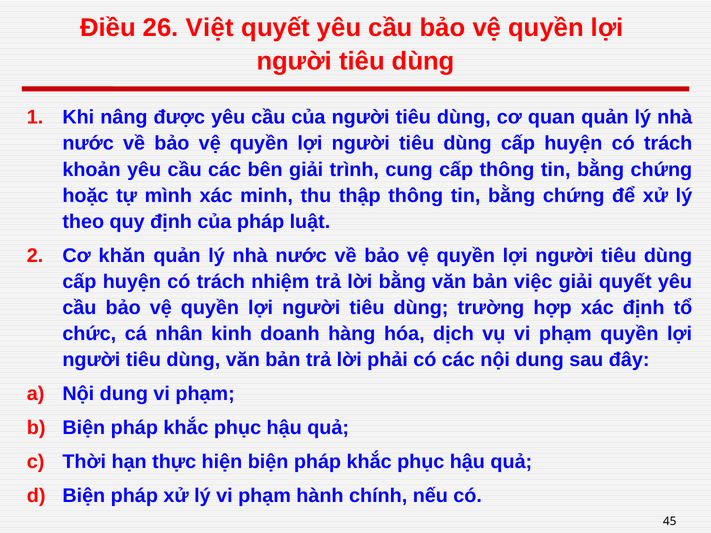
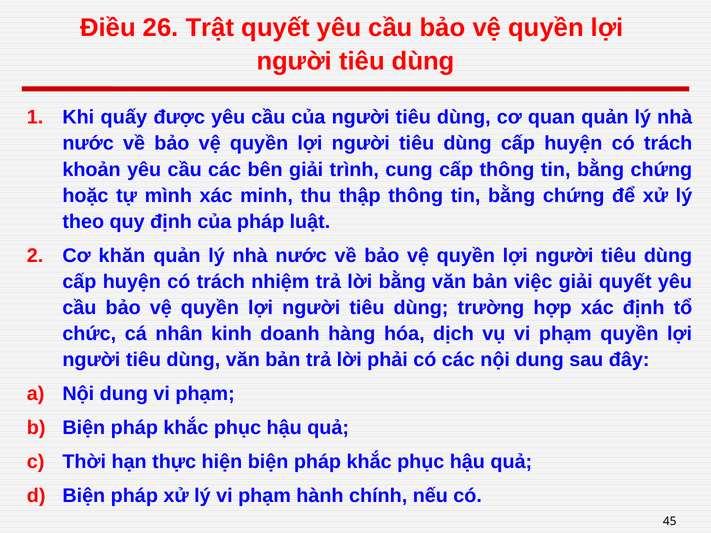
Việt: Việt -> Trật
nâng: nâng -> quấy
